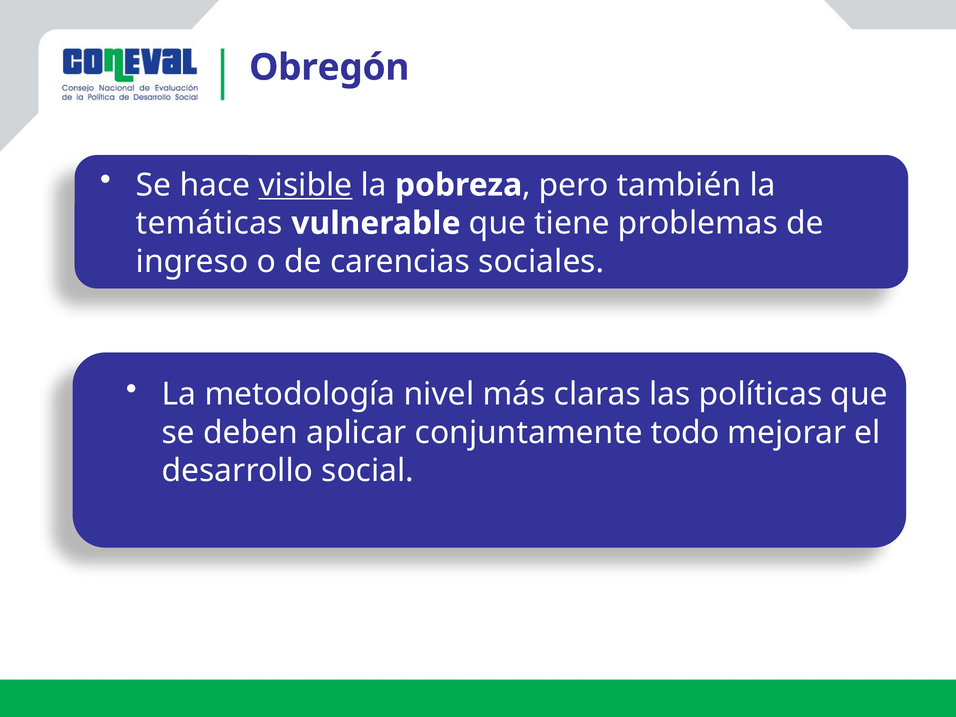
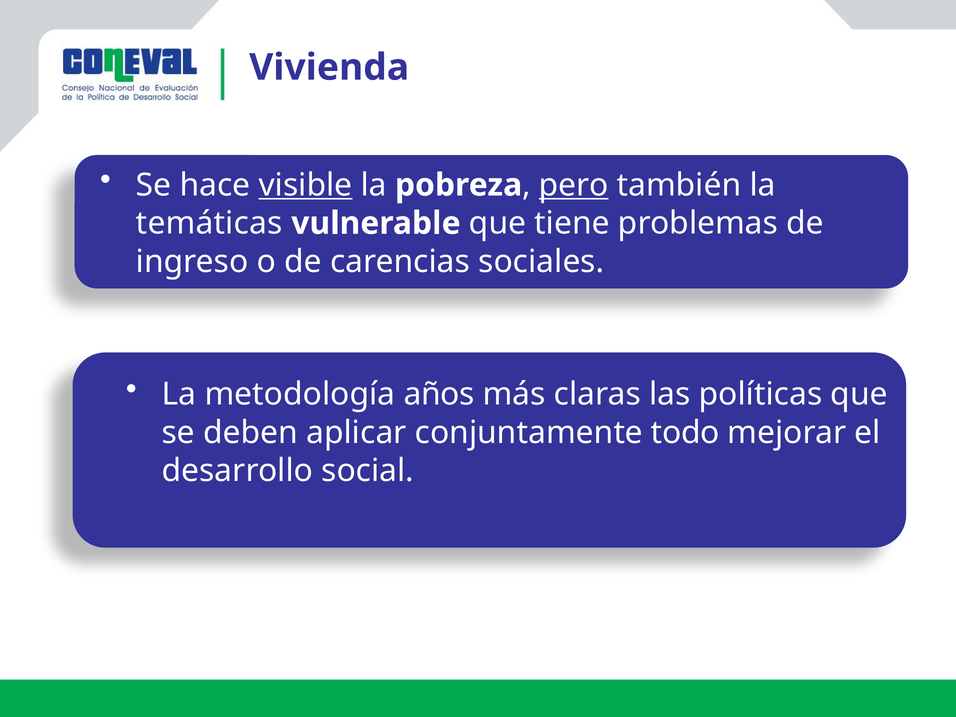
Obregón: Obregón -> Vivienda
pero underline: none -> present
nivel: nivel -> años
